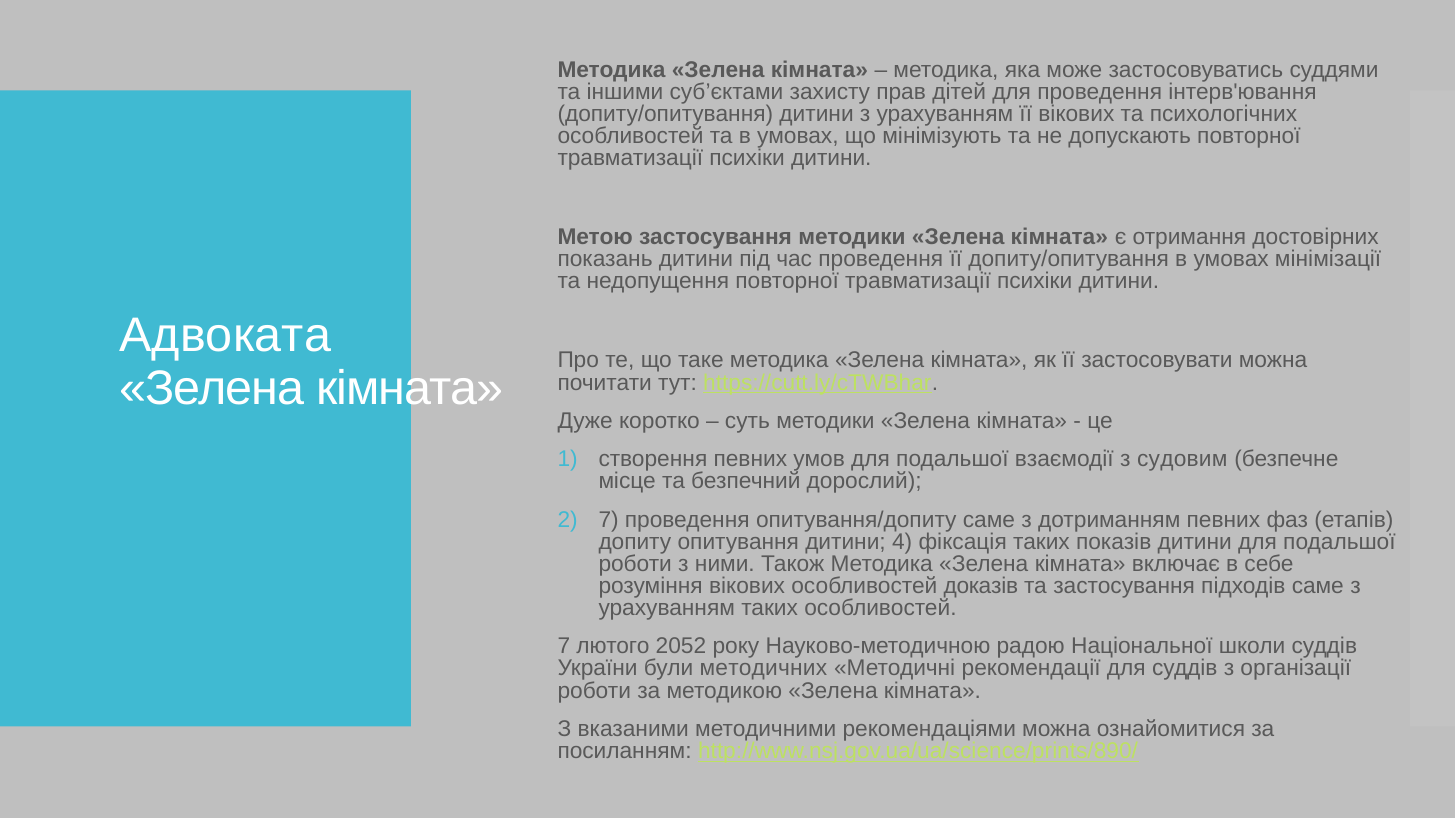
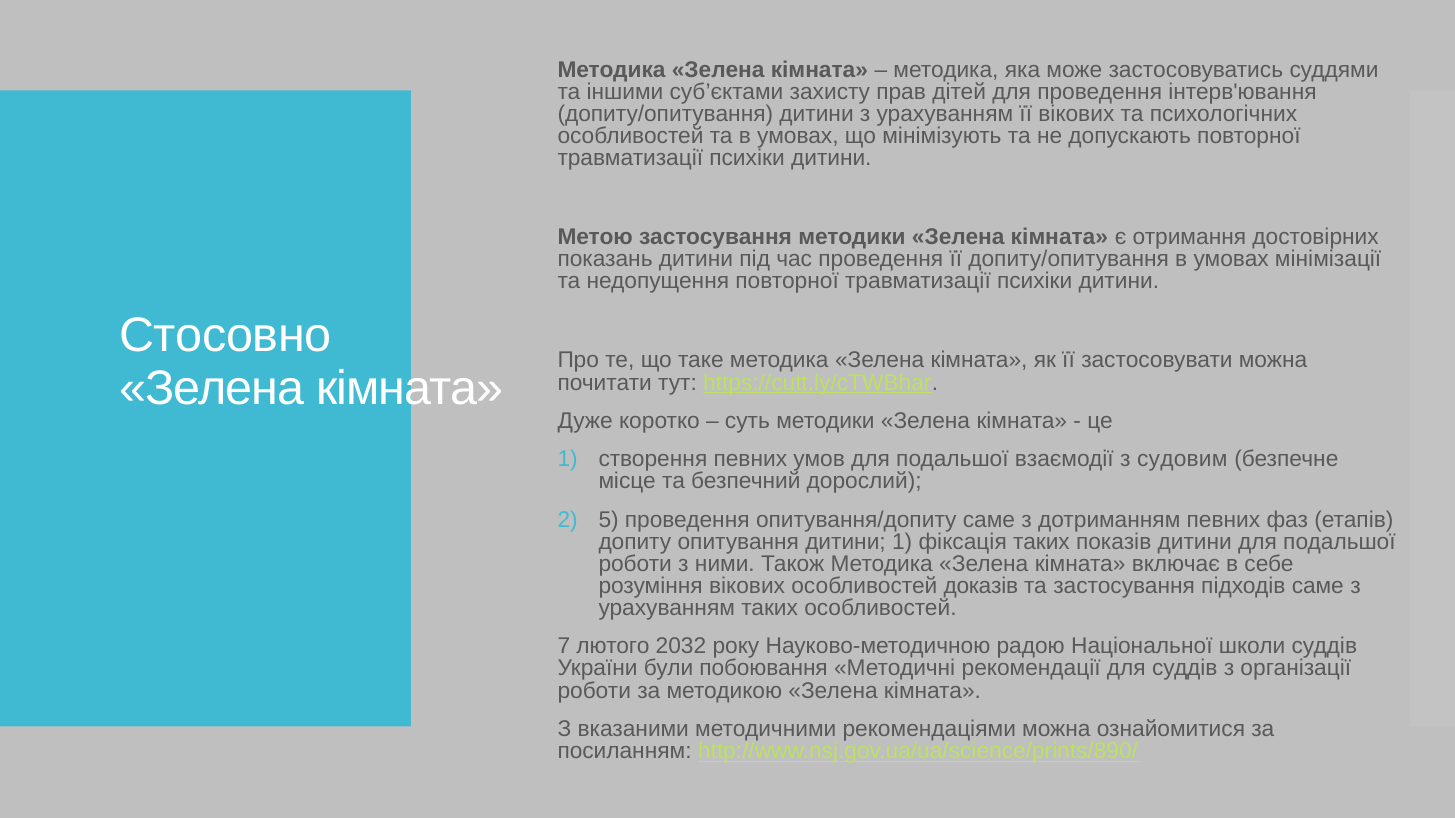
Адвоката: Адвоката -> Стосовно
2 7: 7 -> 5
дитини 4: 4 -> 1
2052: 2052 -> 2032
методичних: методичних -> побоювання
